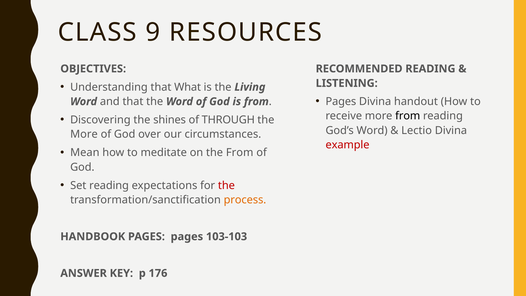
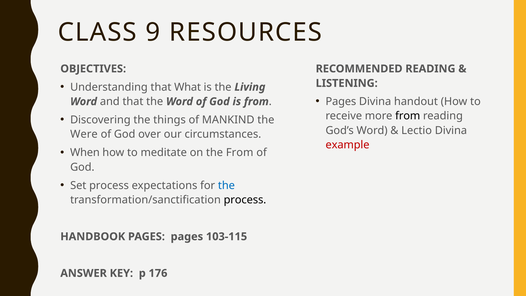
shines: shines -> things
THROUGH: THROUGH -> MANKIND
More at (84, 134): More -> Were
Mean: Mean -> When
Set reading: reading -> process
the at (226, 185) colour: red -> blue
process at (245, 200) colour: orange -> black
103-103: 103-103 -> 103-115
